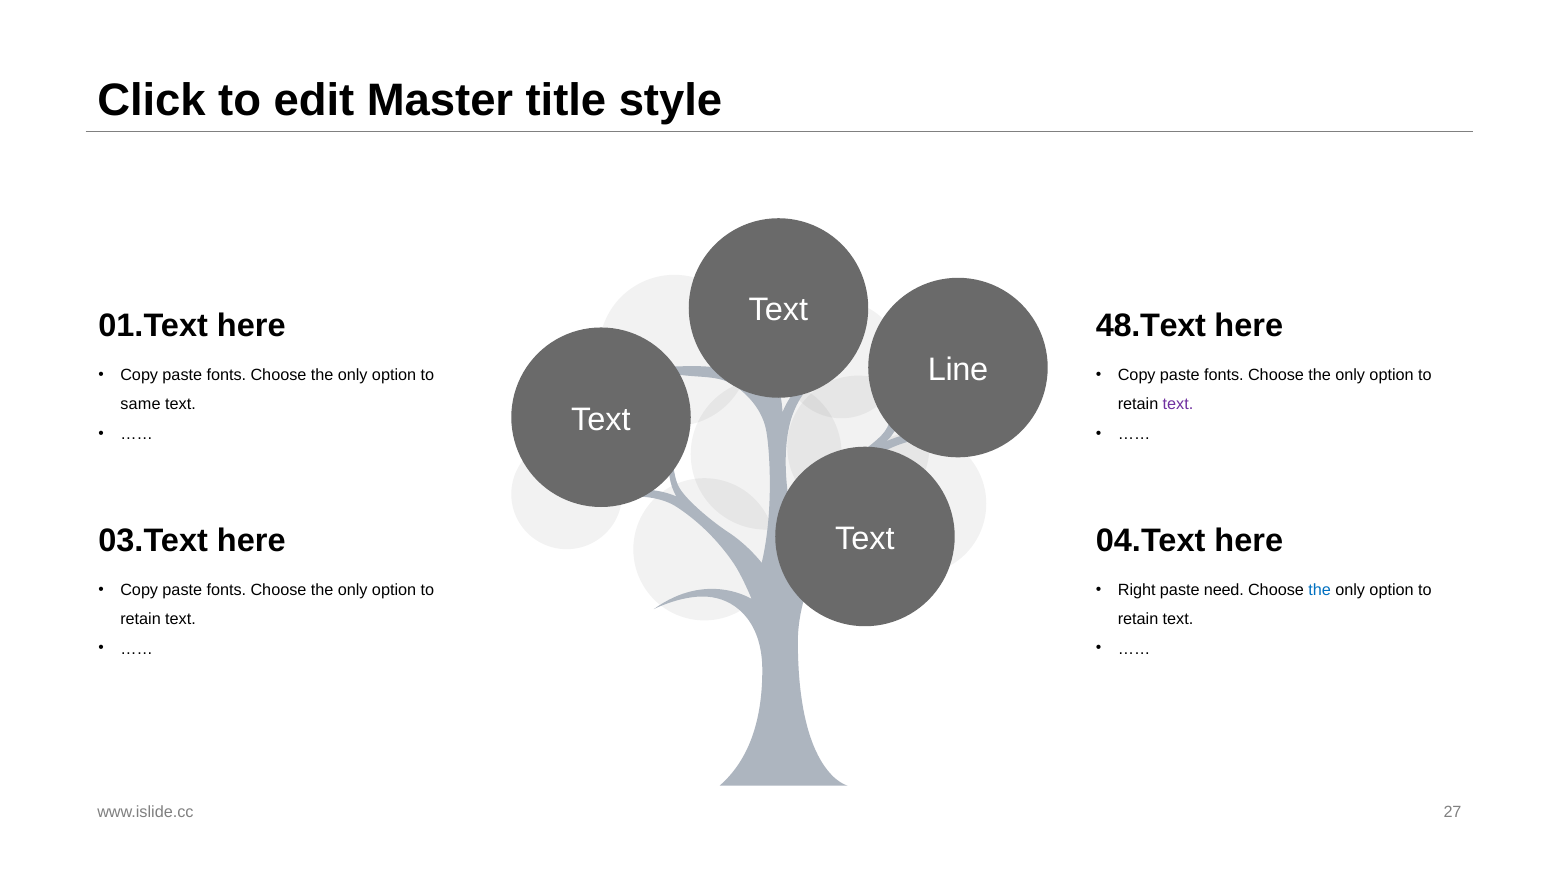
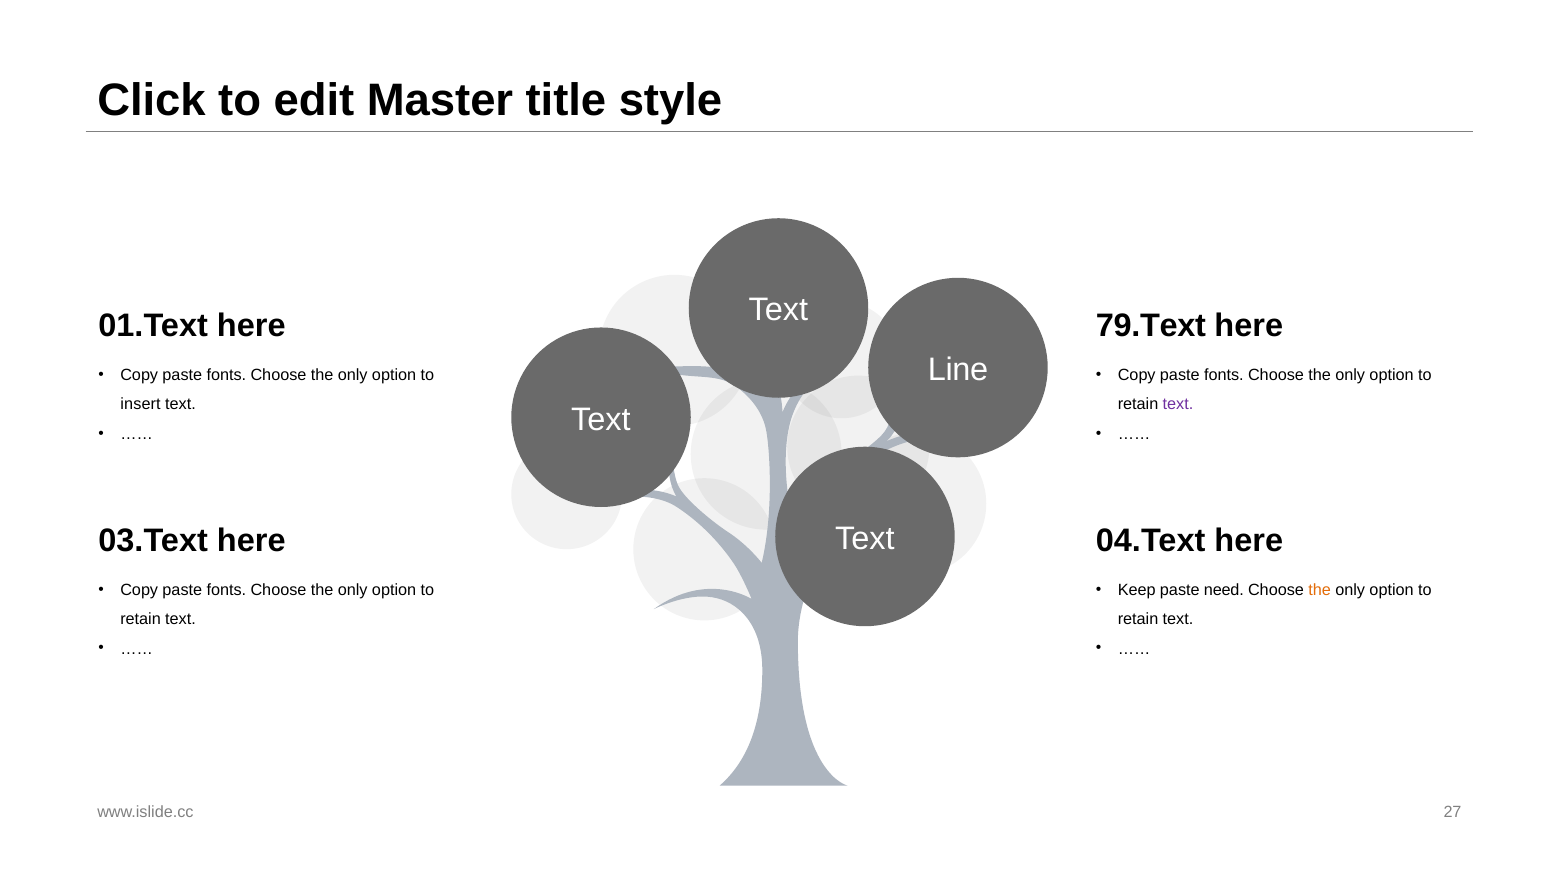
48.Text: 48.Text -> 79.Text
same: same -> insert
Right: Right -> Keep
the at (1320, 590) colour: blue -> orange
